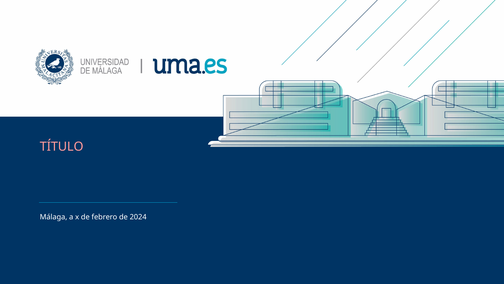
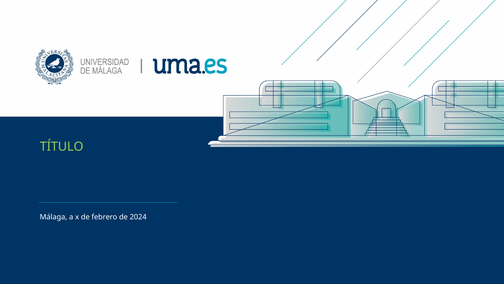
TÍTULO colour: pink -> light green
